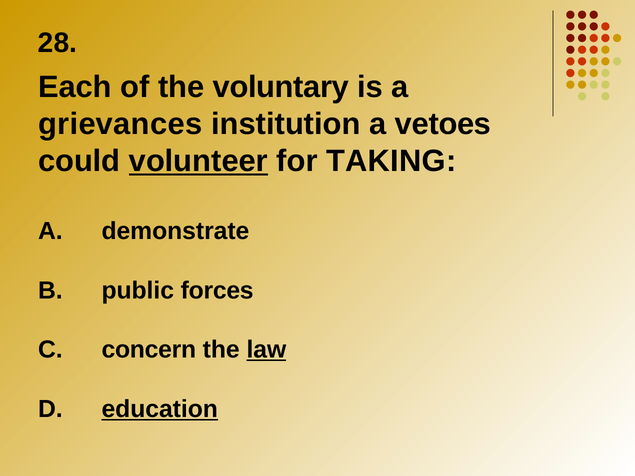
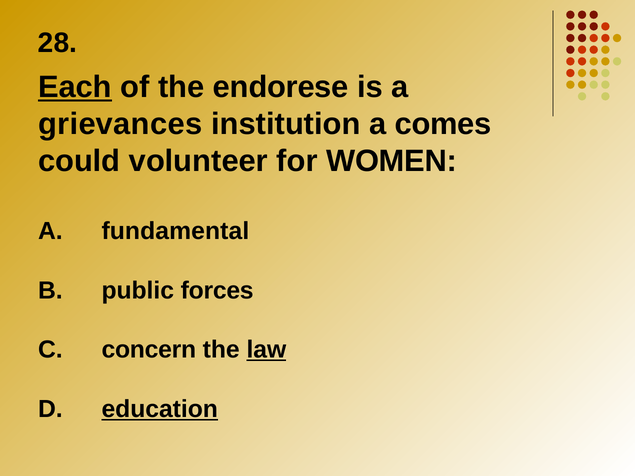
Each underline: none -> present
voluntary: voluntary -> endorese
vetoes: vetoes -> comes
volunteer underline: present -> none
TAKING: TAKING -> WOMEN
demonstrate: demonstrate -> fundamental
